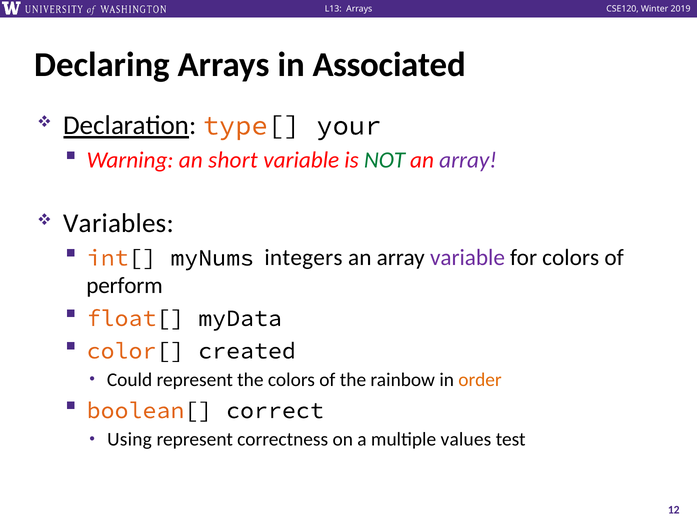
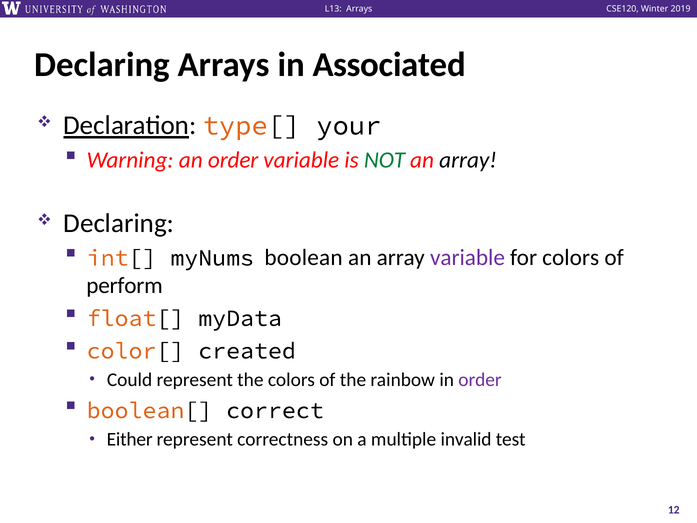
an short: short -> order
array at (468, 160) colour: purple -> black
Variables at (119, 223): Variables -> Declaring
integers: integers -> boolean
order at (480, 380) colour: orange -> purple
Using: Using -> Either
values: values -> invalid
